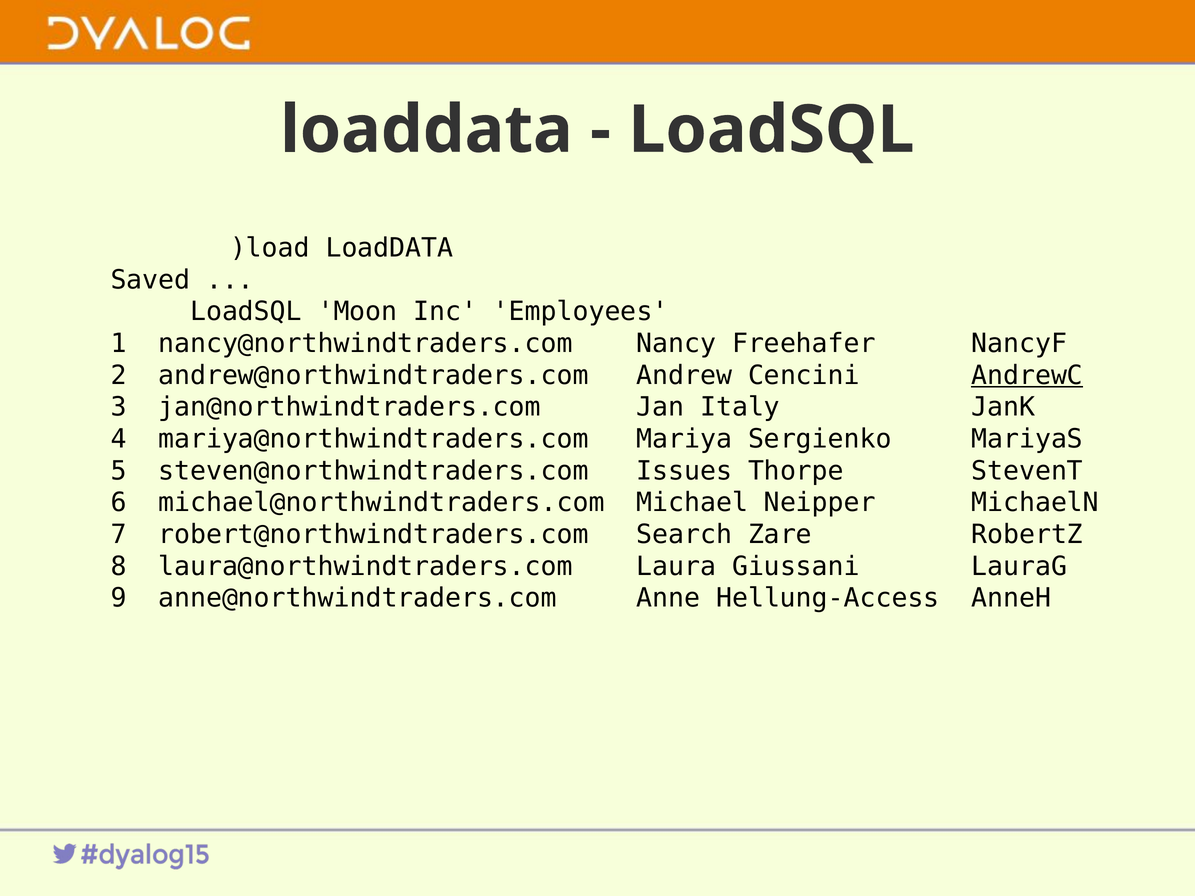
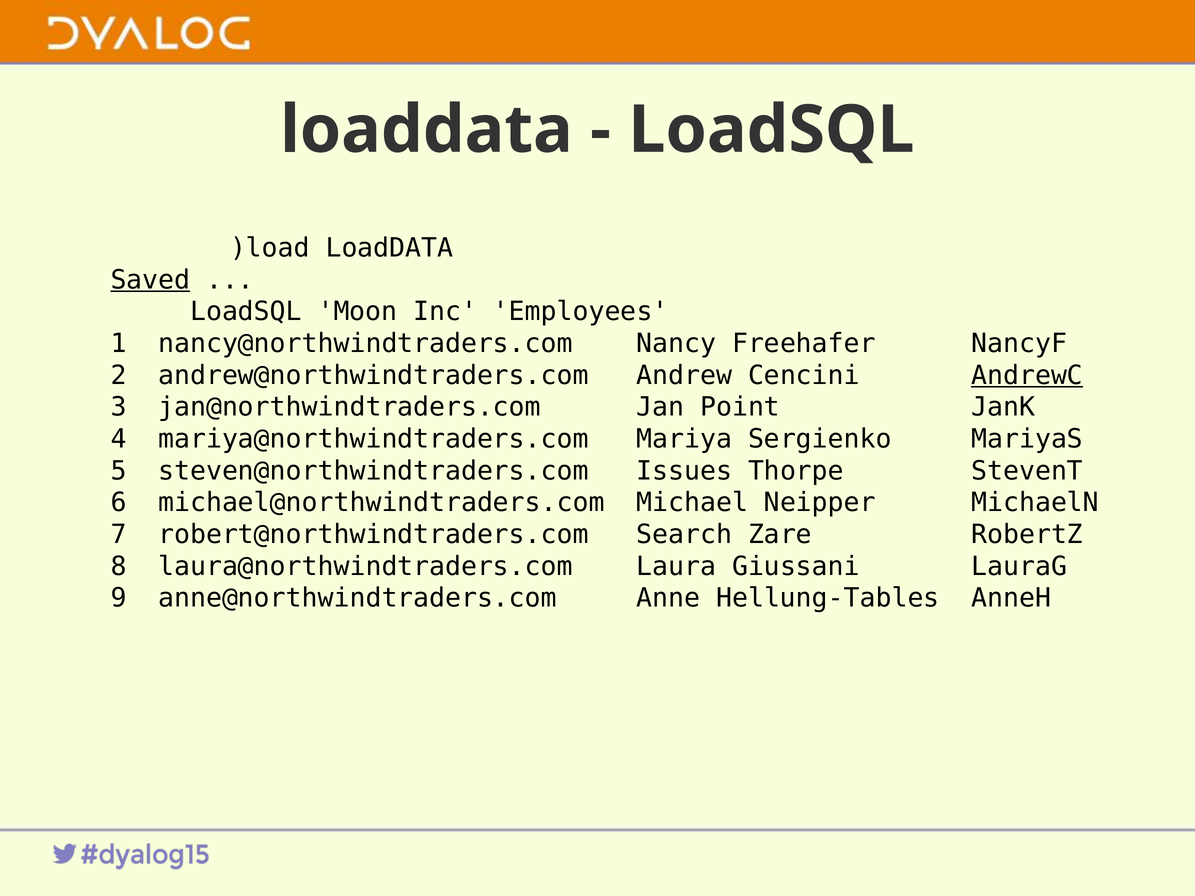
Saved underline: none -> present
Italy: Italy -> Point
Hellung-Access: Hellung-Access -> Hellung-Tables
